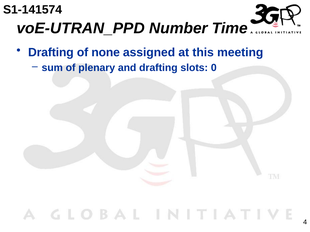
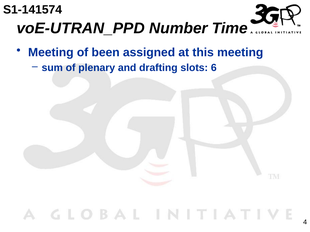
Drafting at (51, 53): Drafting -> Meeting
none: none -> been
0: 0 -> 6
